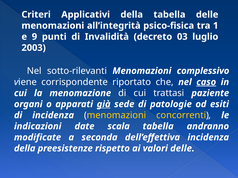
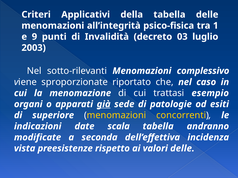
corrispondente: corrispondente -> sproporzionate
caso underline: present -> none
paziente: paziente -> esempio
di incidenza: incidenza -> superiore
della at (25, 149): della -> vista
